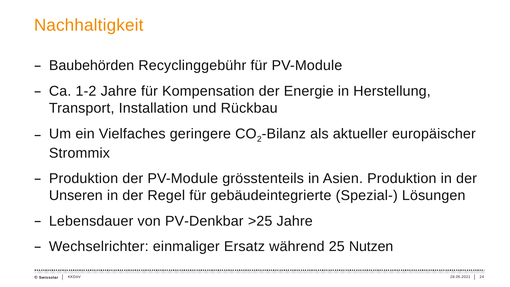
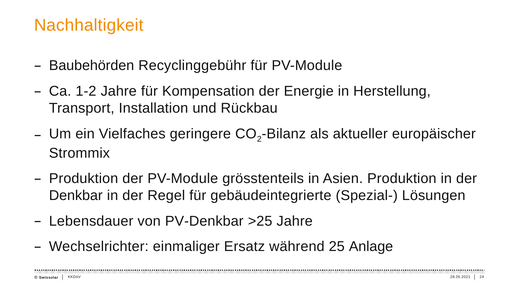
Unseren: Unseren -> Denkbar
Nutzen: Nutzen -> Anlage
